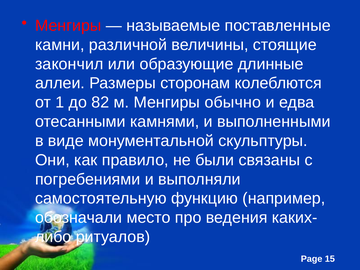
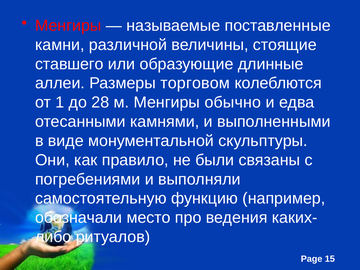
закончил: закончил -> ставшего
сторонам: сторонам -> торговом
82: 82 -> 28
